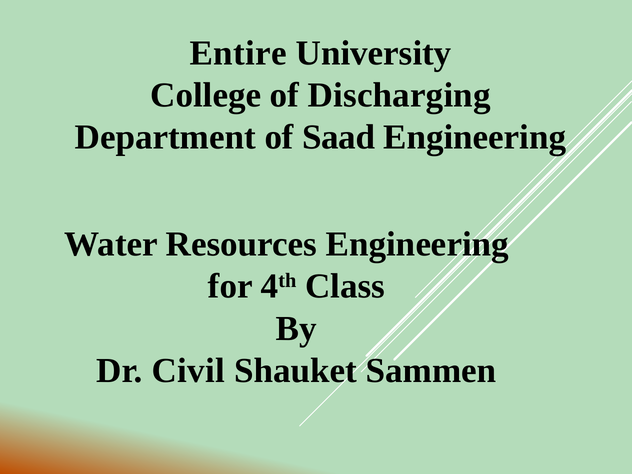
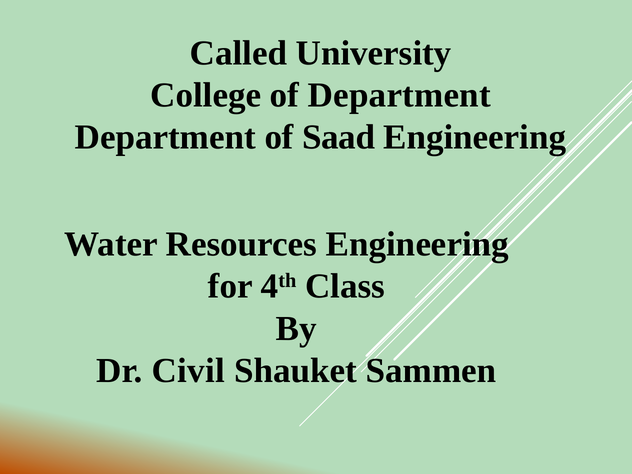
Entire: Entire -> Called
of Discharging: Discharging -> Department
